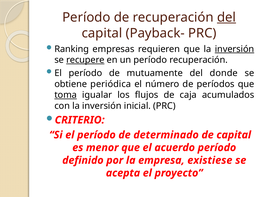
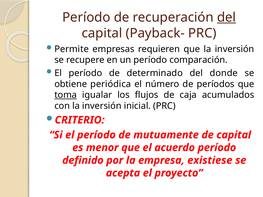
Ranking: Ranking -> Permite
inversión at (235, 49) underline: present -> none
recupere underline: present -> none
período recuperación: recuperación -> comparación
mutuamente: mutuamente -> determinado
determinado: determinado -> mutuamente
